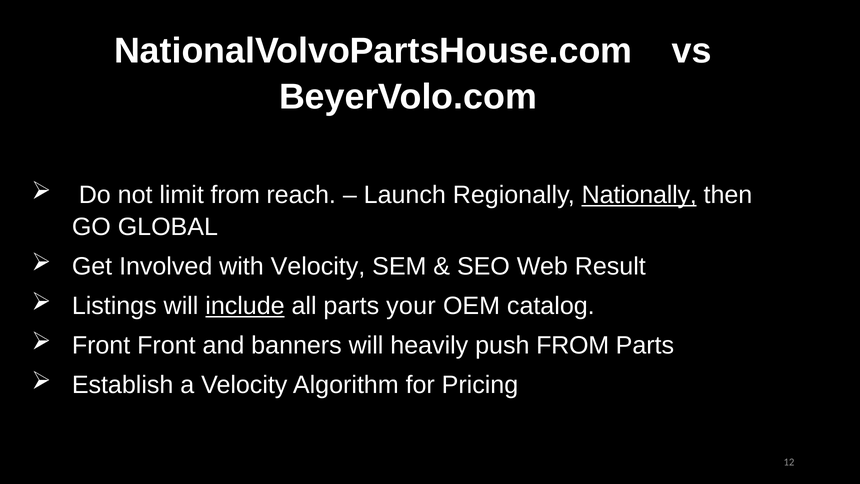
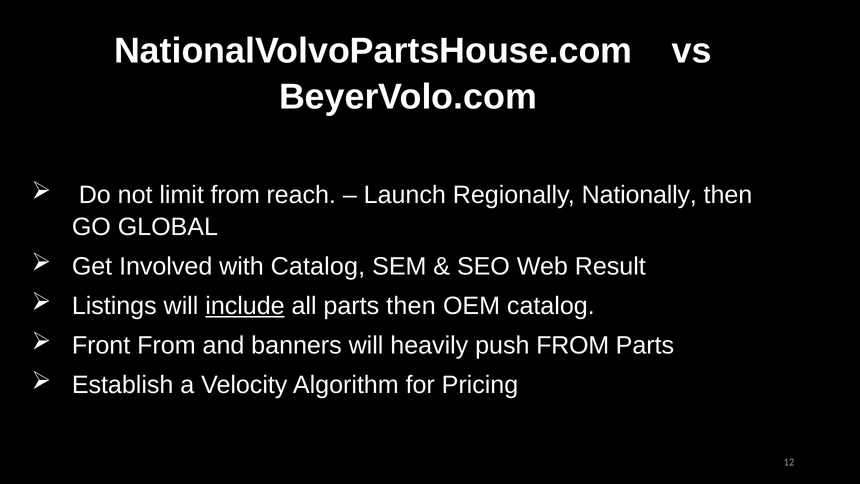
Nationally underline: present -> none
with Velocity: Velocity -> Catalog
parts your: your -> then
Front Front: Front -> From
